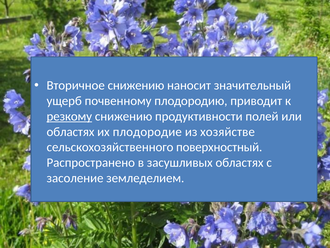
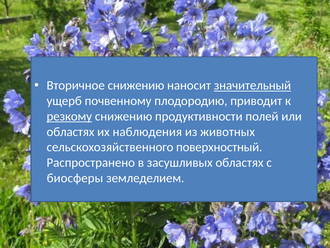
значительный underline: none -> present
плодородие: плодородие -> наблюдения
хозяйстве: хозяйстве -> животных
засоление: засоление -> биосферы
